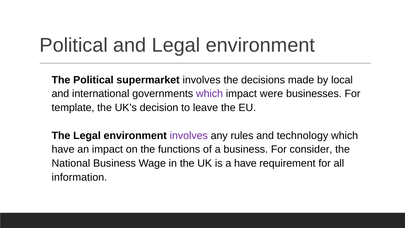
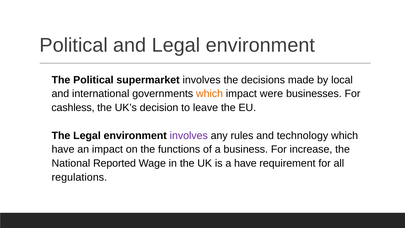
which at (210, 94) colour: purple -> orange
template: template -> cashless
consider: consider -> increase
National Business: Business -> Reported
information: information -> regulations
